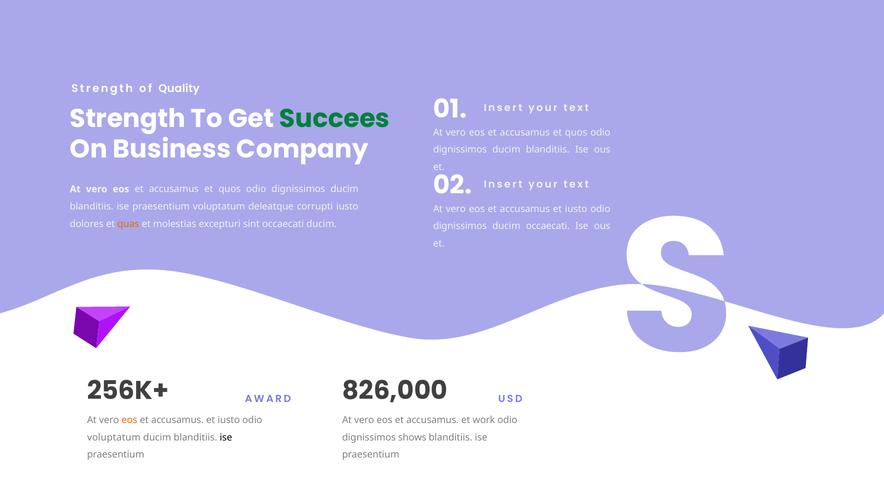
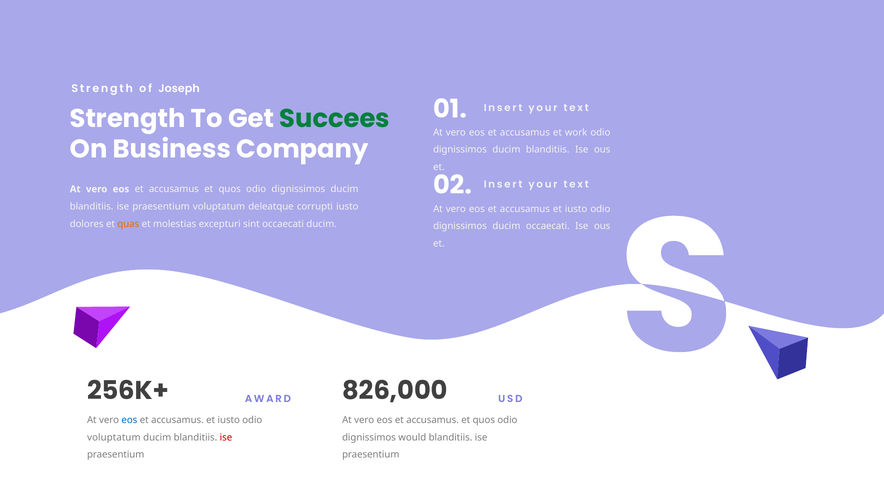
Quality: Quality -> Joseph
quos at (576, 132): quos -> work
eos at (129, 420) colour: orange -> blue
work at (484, 420): work -> quos
ise at (226, 438) colour: black -> red
shows: shows -> would
